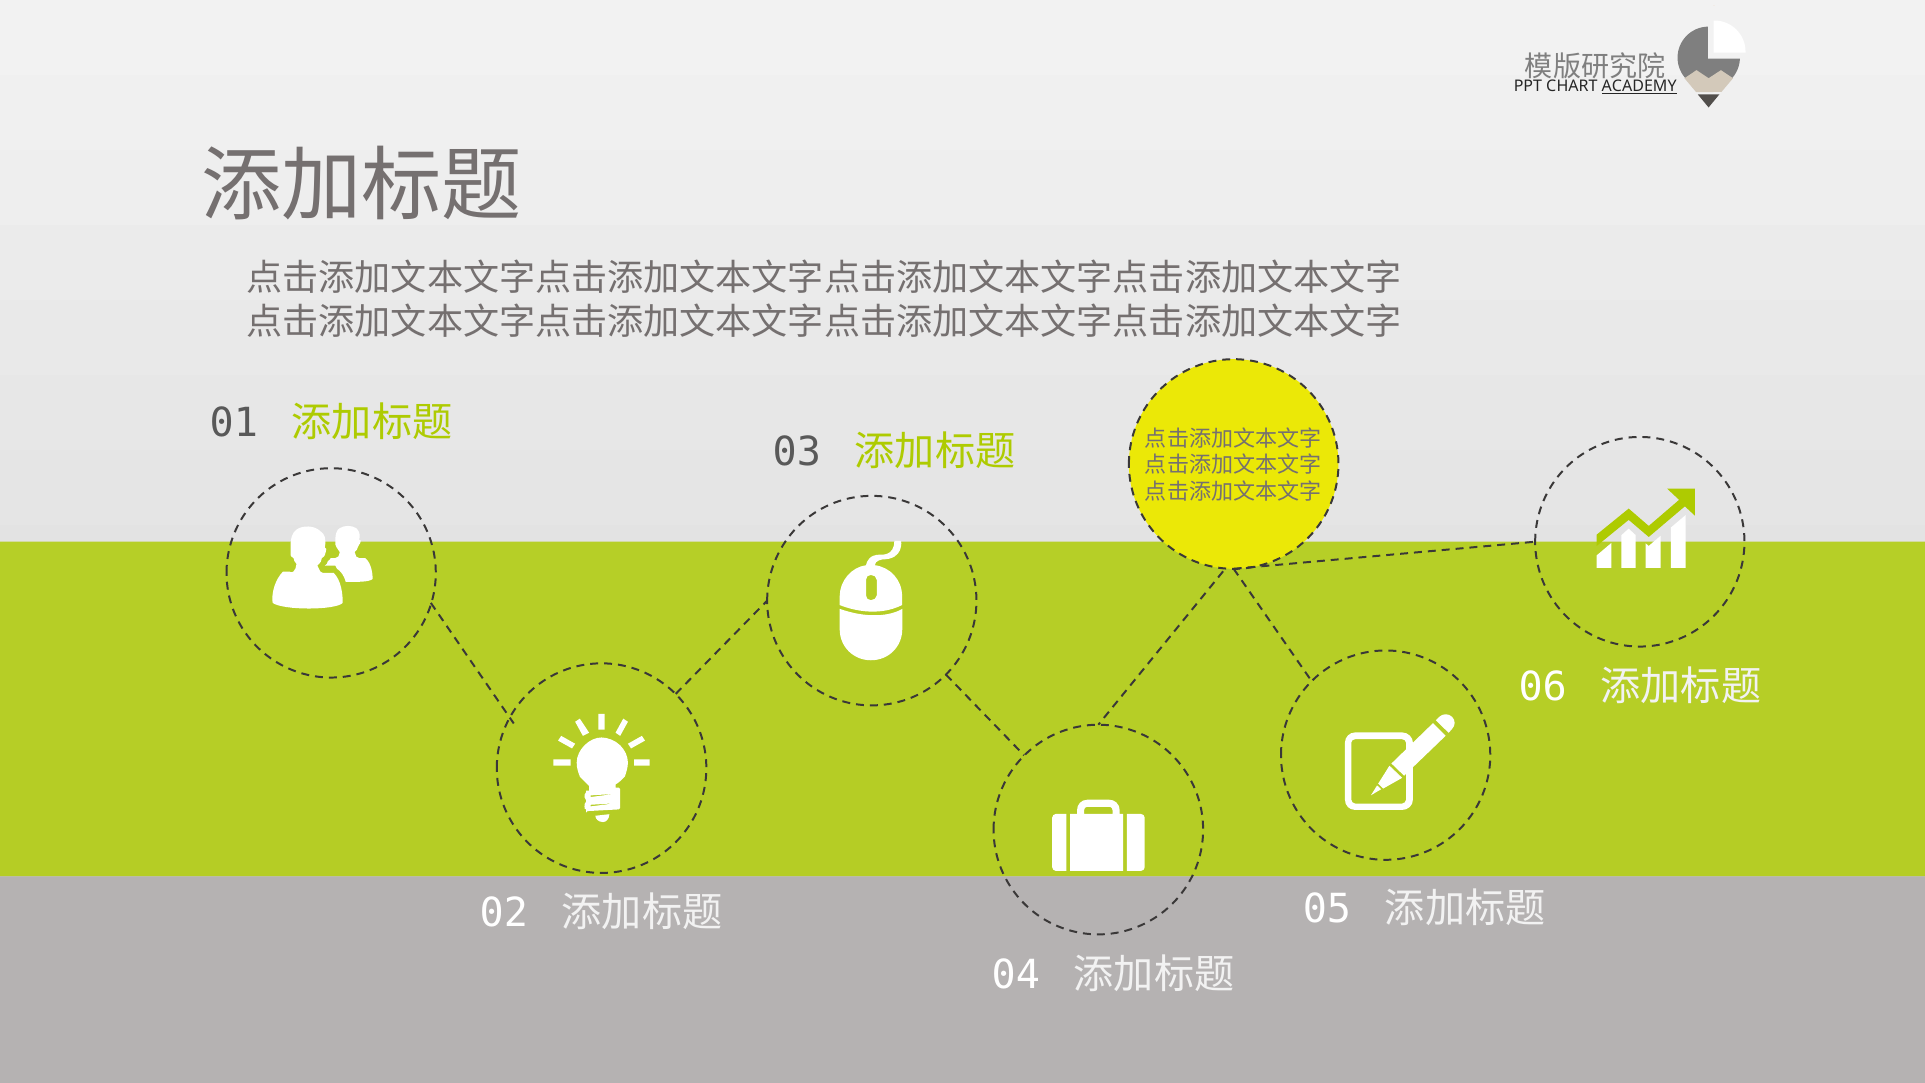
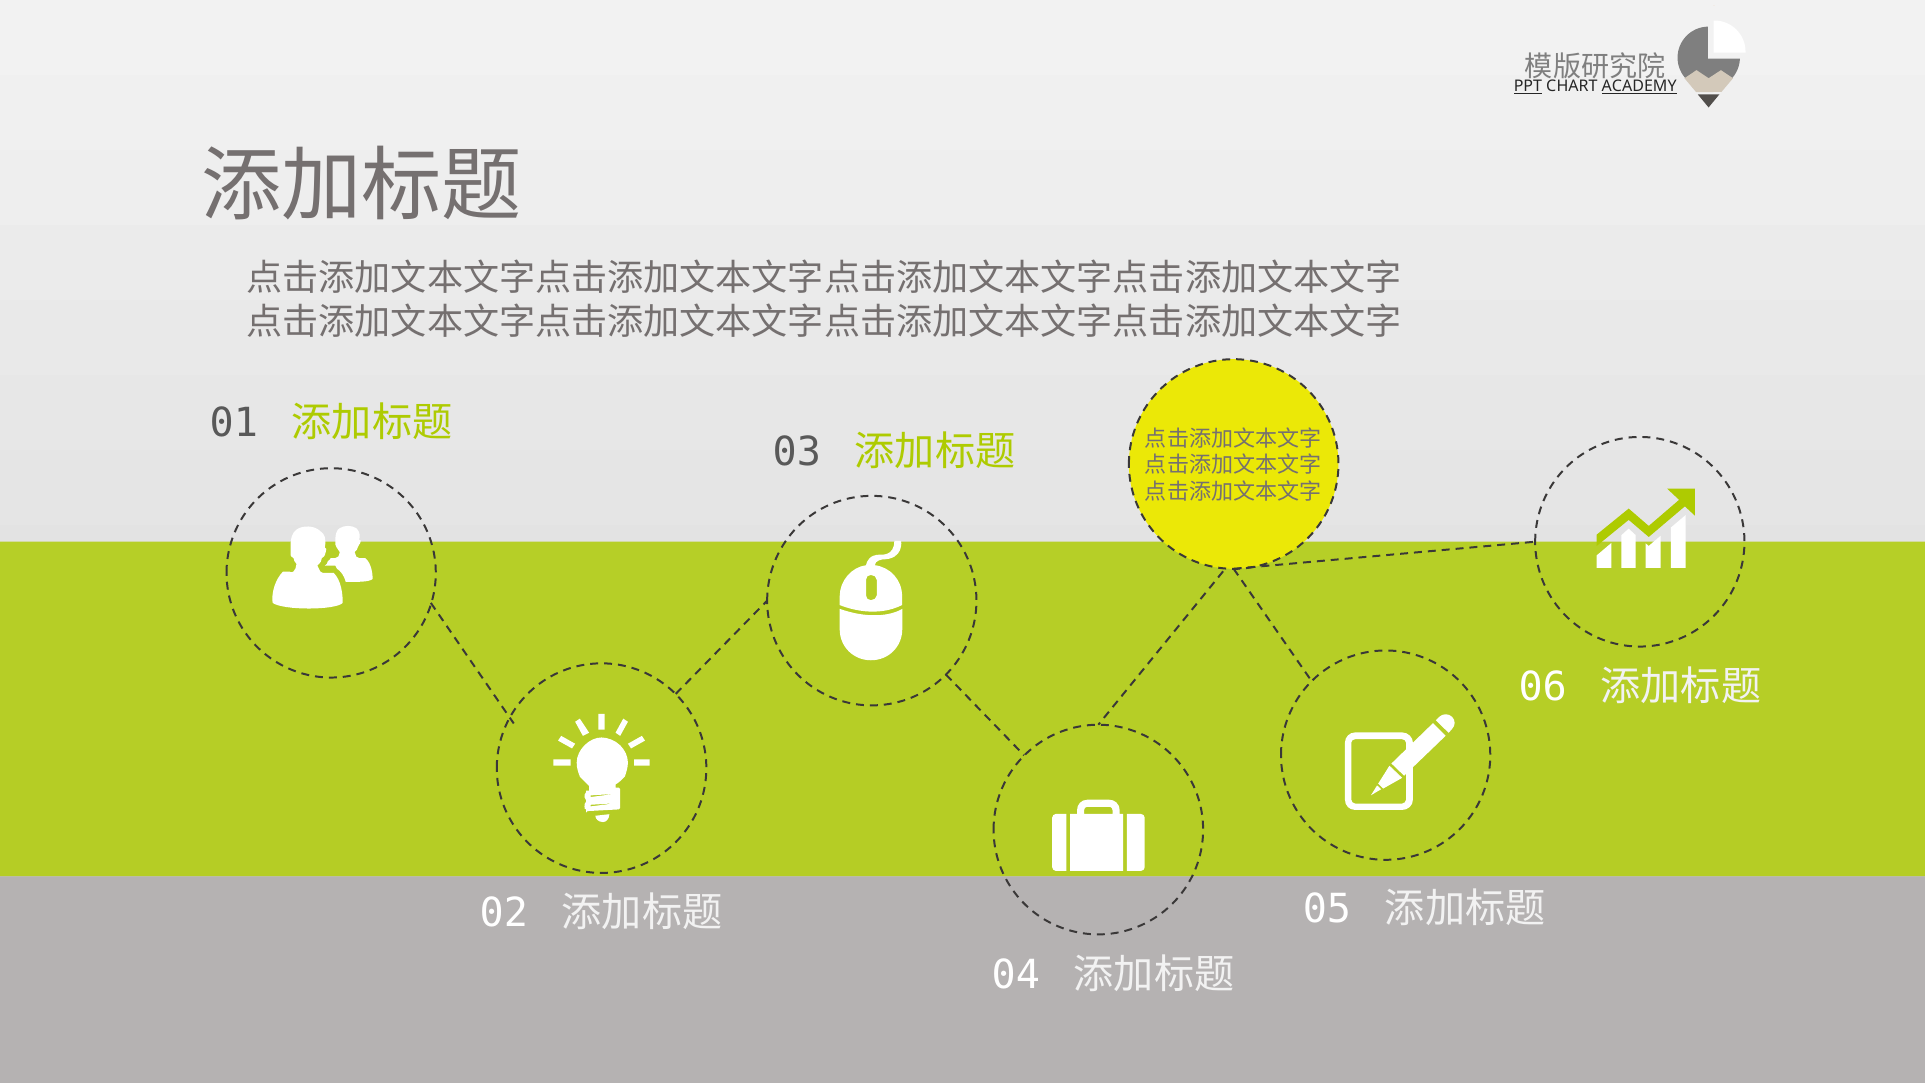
PPT underline: none -> present
